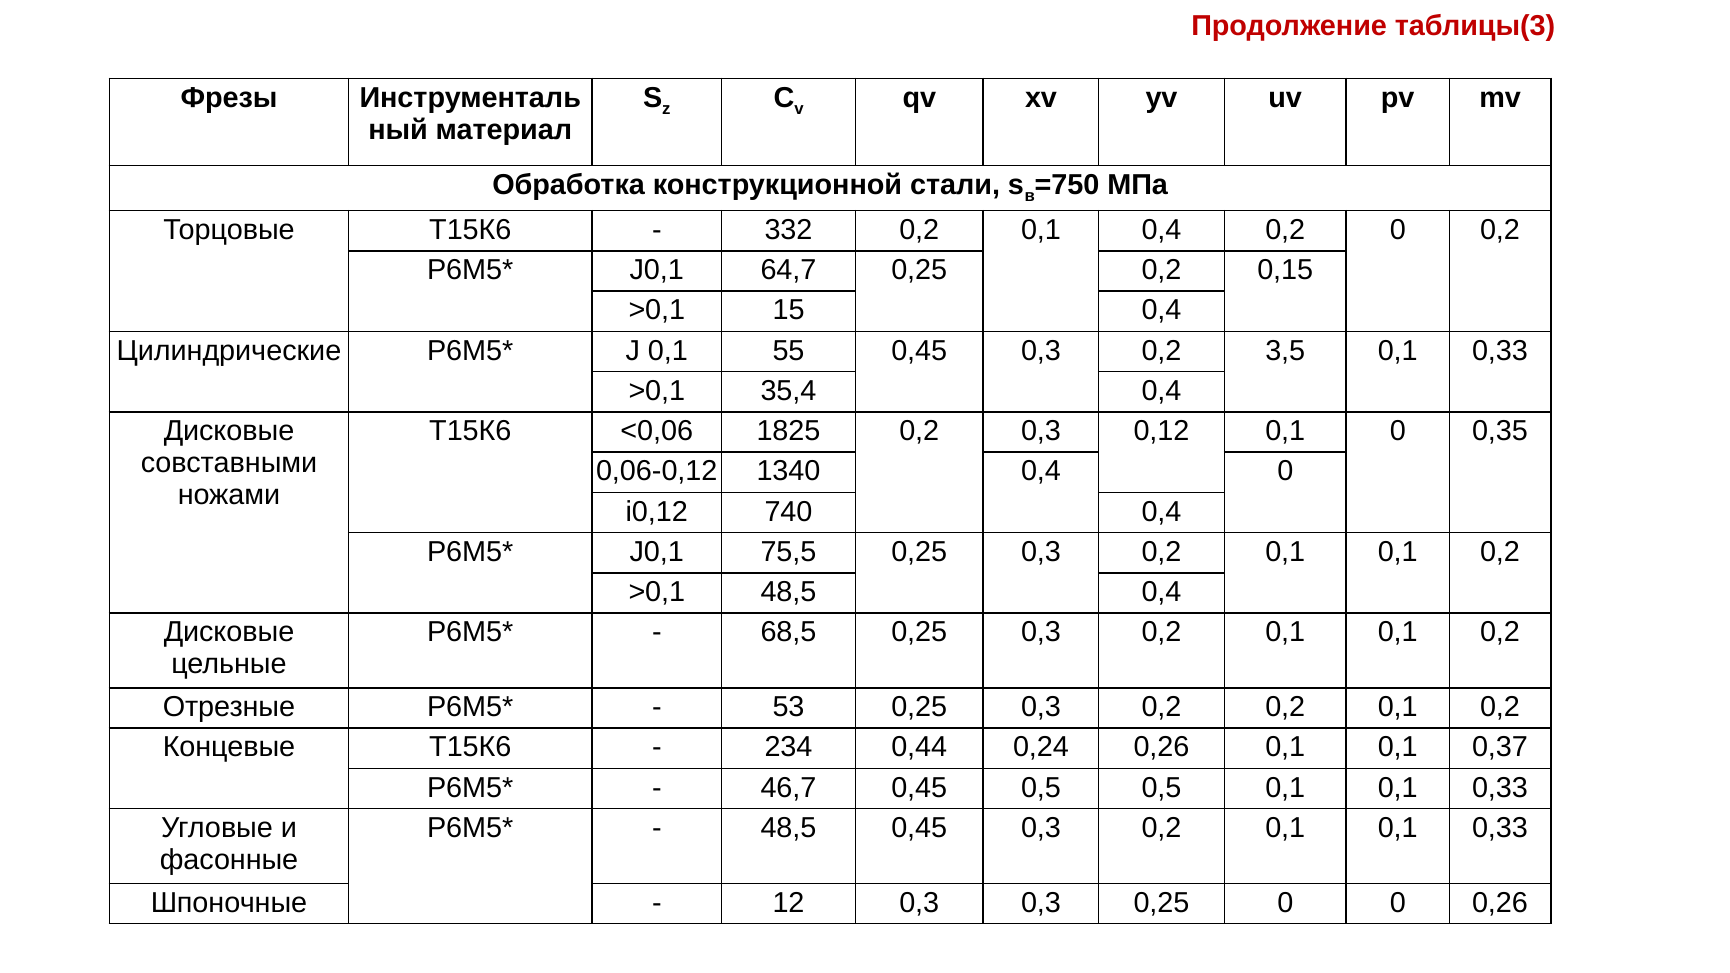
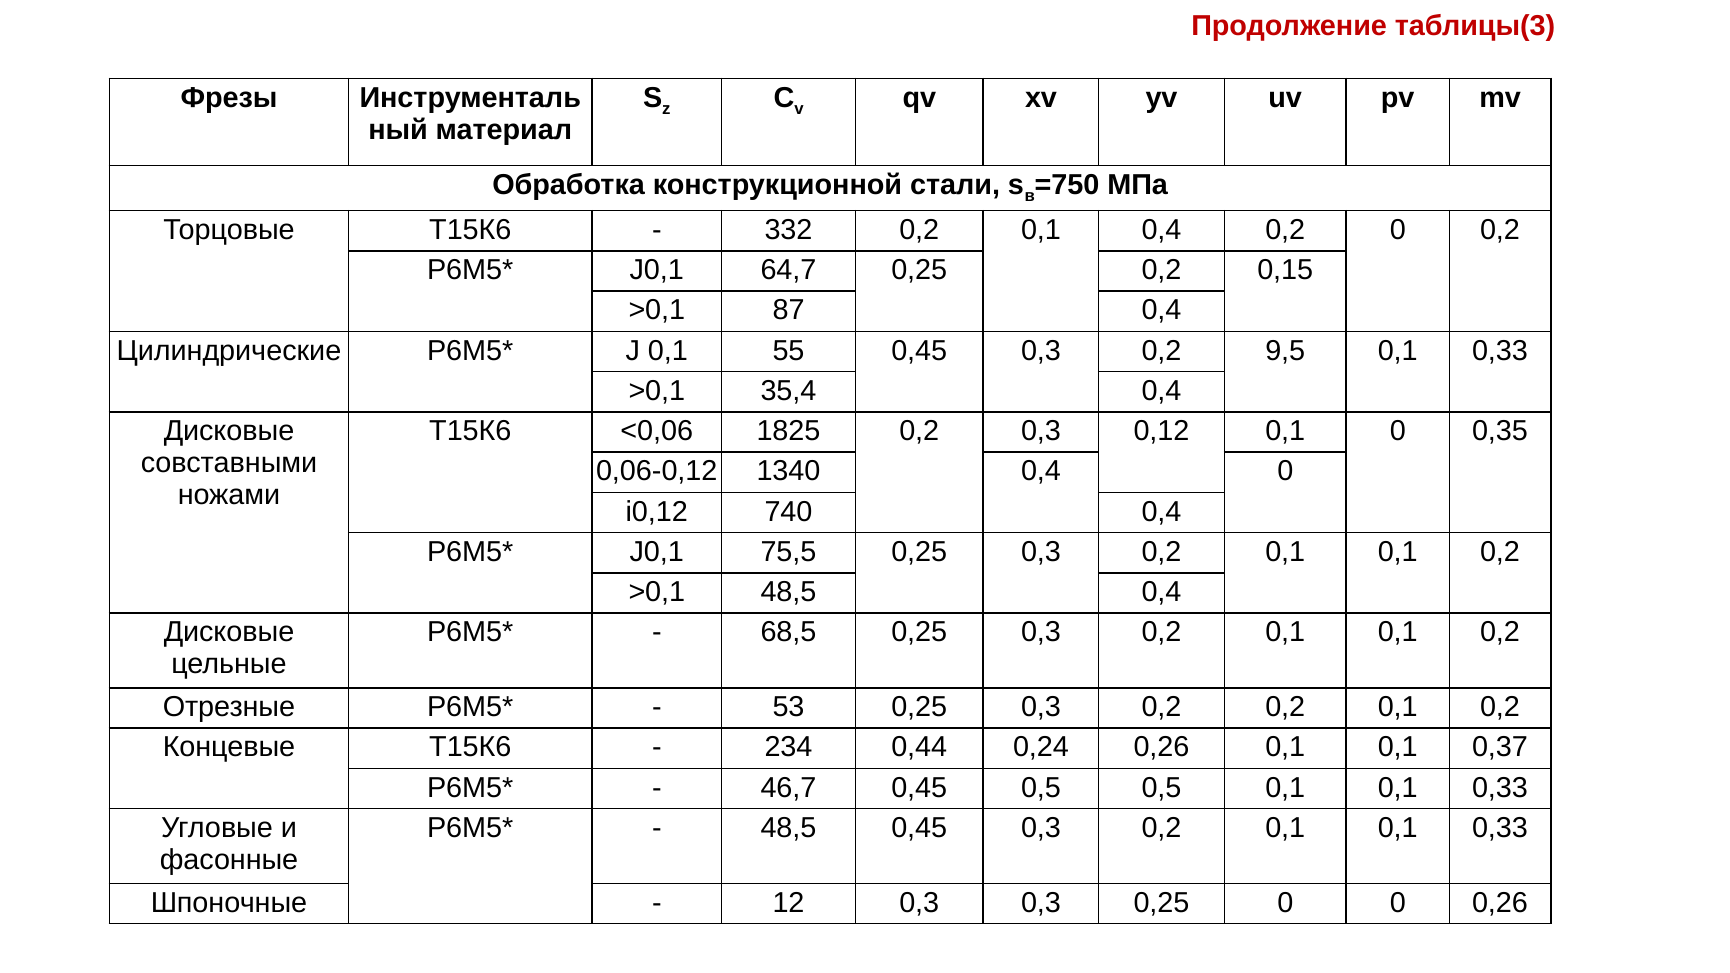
15: 15 -> 87
3,5: 3,5 -> 9,5
